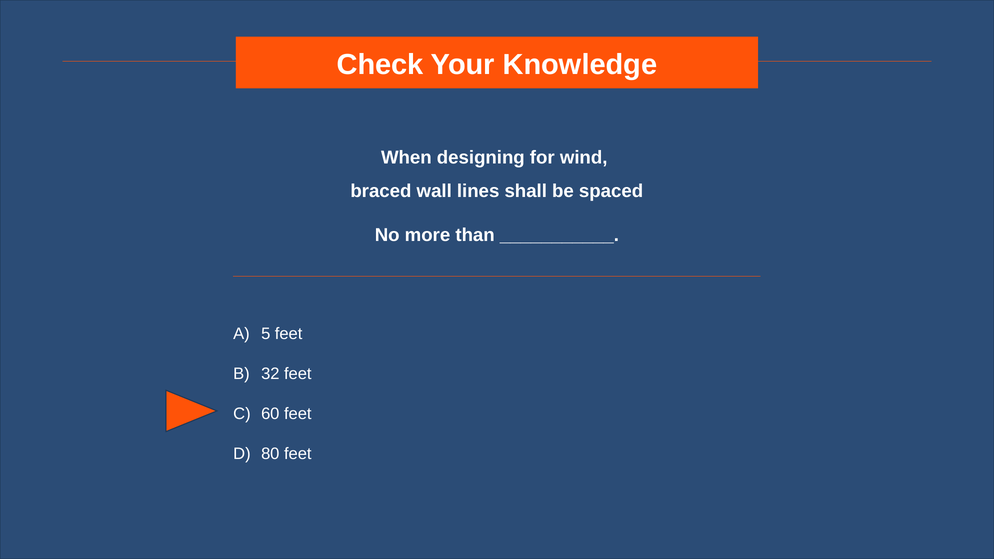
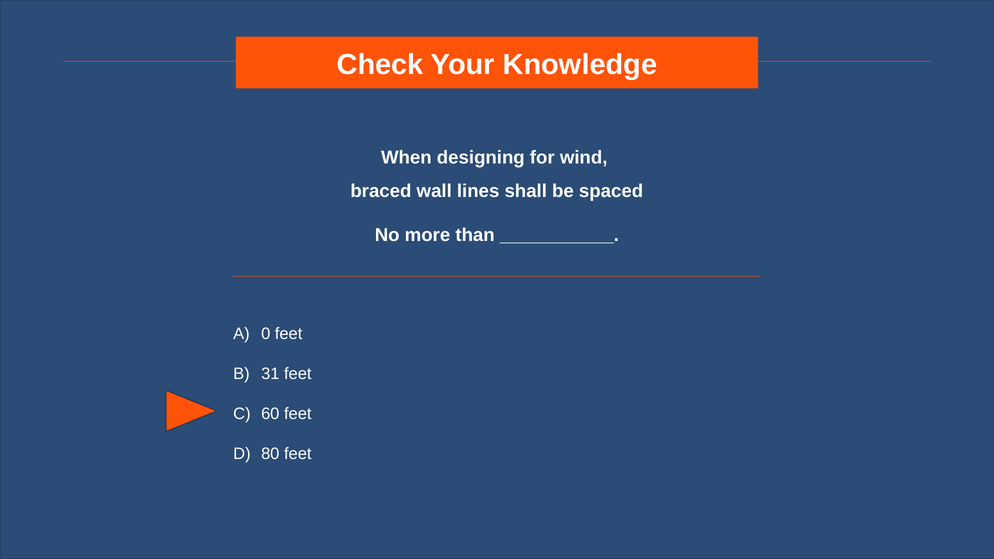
5: 5 -> 0
32: 32 -> 31
